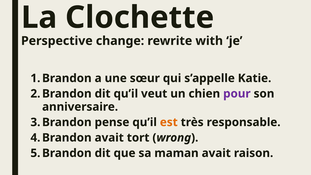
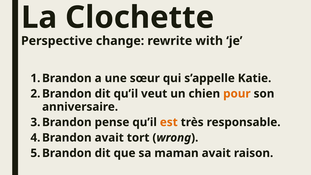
pour colour: purple -> orange
